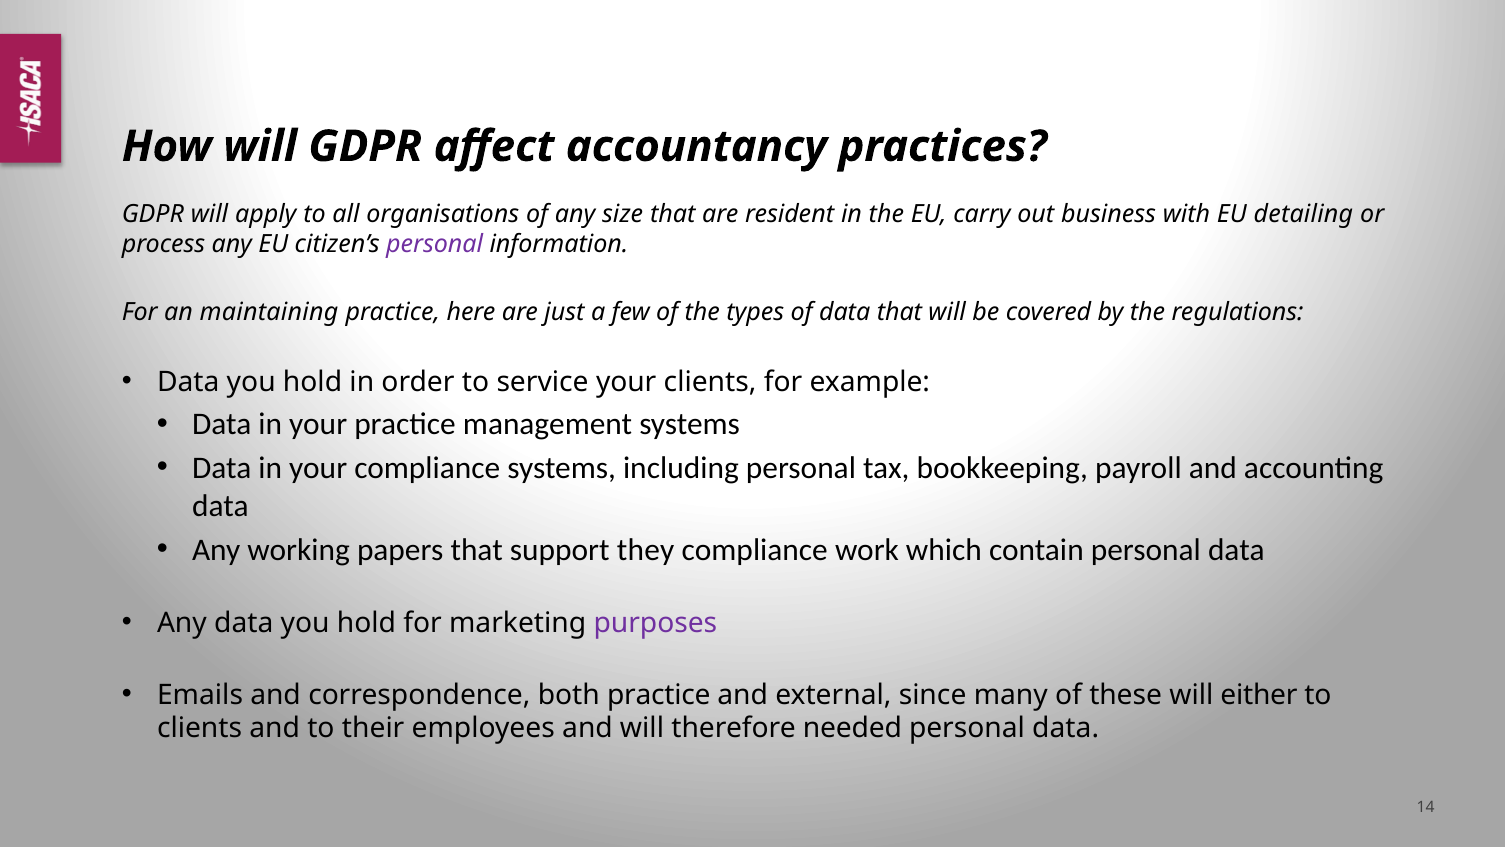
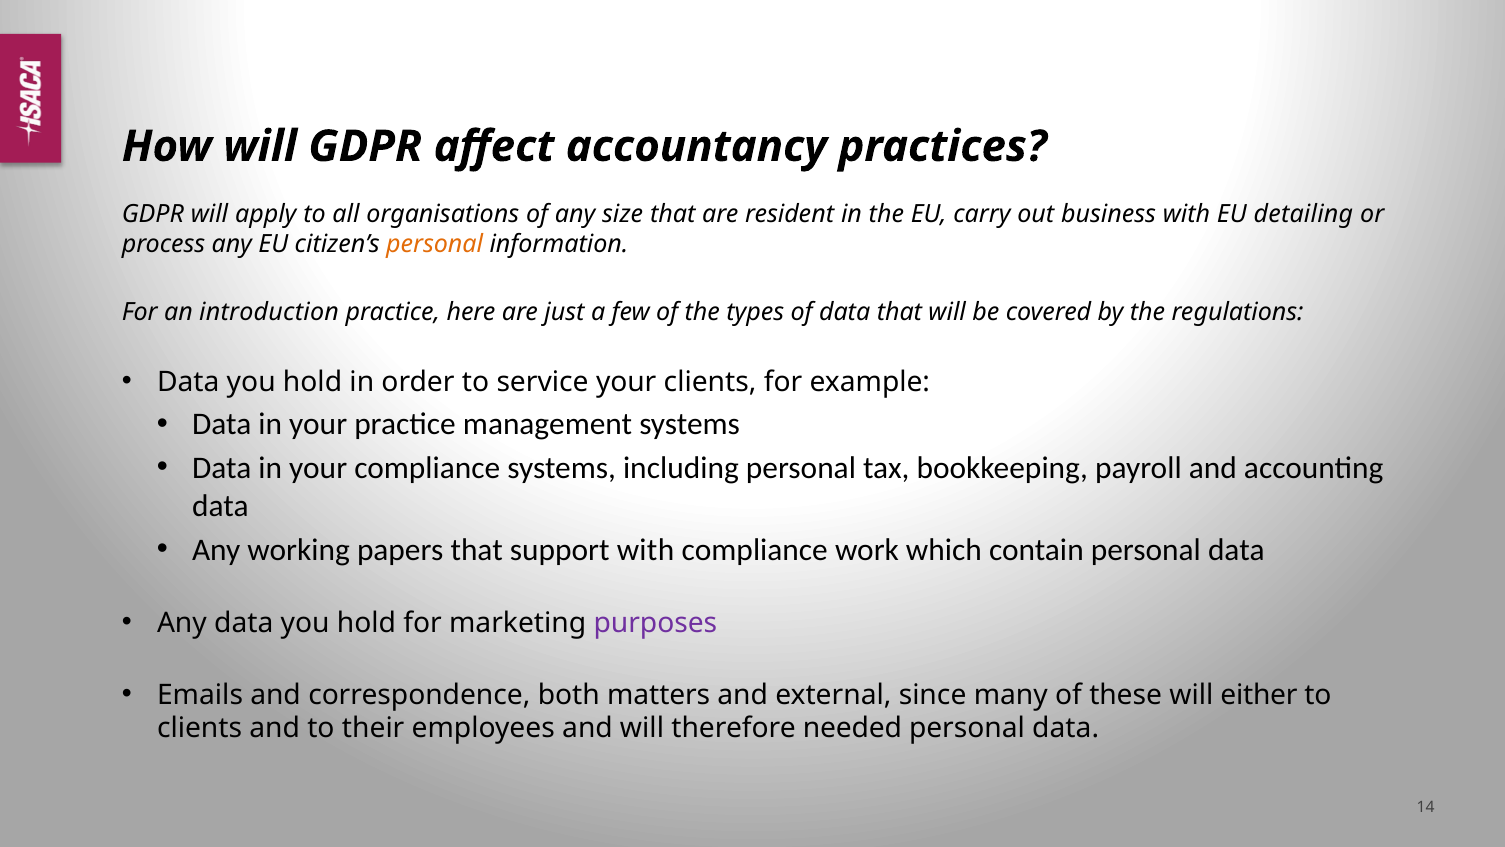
personal at (435, 244) colour: purple -> orange
maintaining: maintaining -> introduction
support they: they -> with
both practice: practice -> matters
